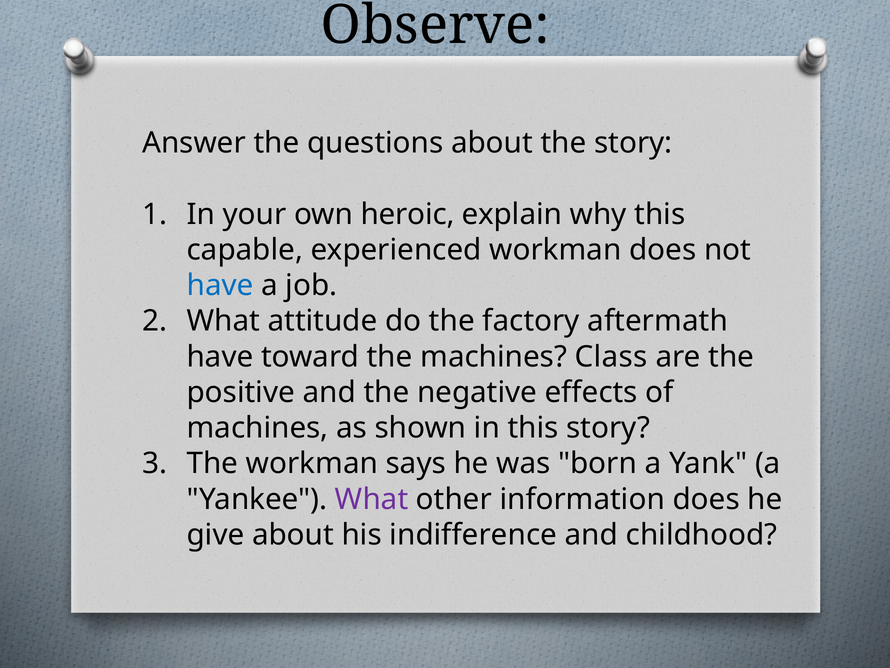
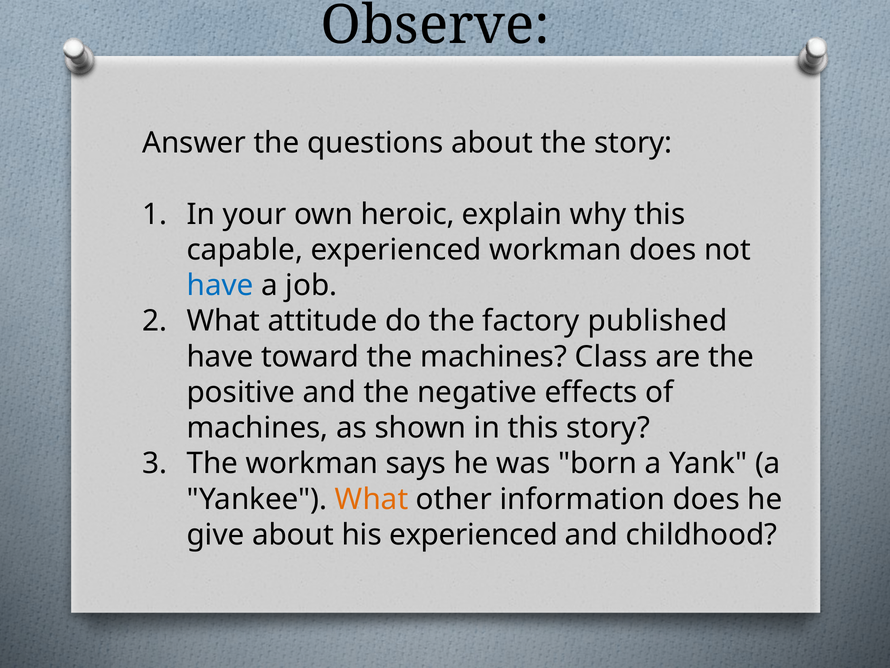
aftermath: aftermath -> published
What at (372, 499) colour: purple -> orange
his indifference: indifference -> experienced
